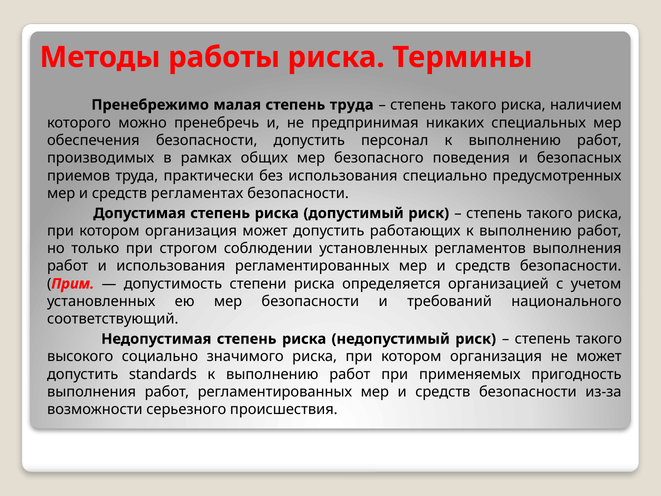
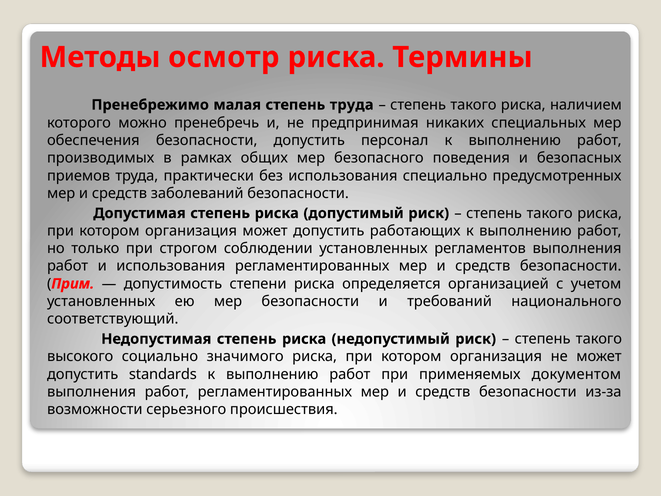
работы: работы -> осмотр
регламентах: регламентах -> заболеваний
пригодность: пригодность -> документом
